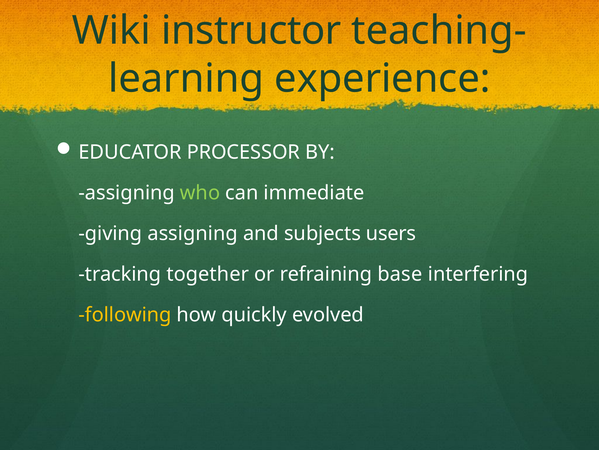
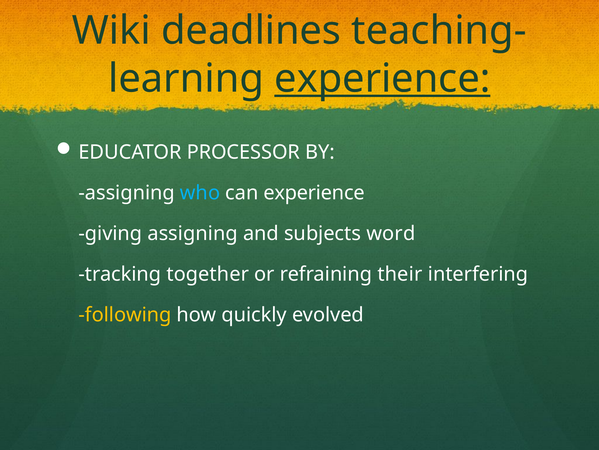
instructor: instructor -> deadlines
experience at (382, 78) underline: none -> present
who colour: light green -> light blue
can immediate: immediate -> experience
users: users -> word
base: base -> their
